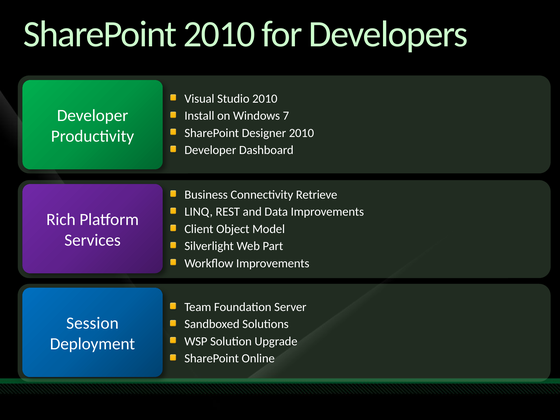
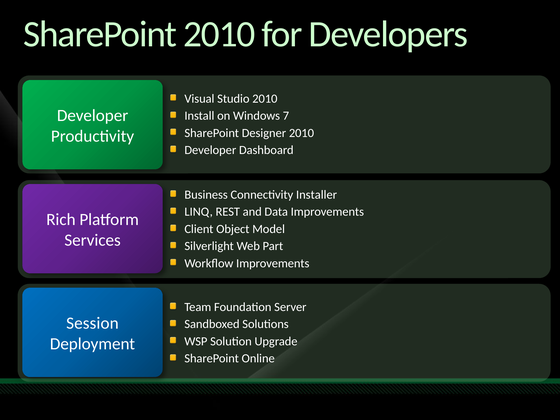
Retrieve: Retrieve -> Installer
